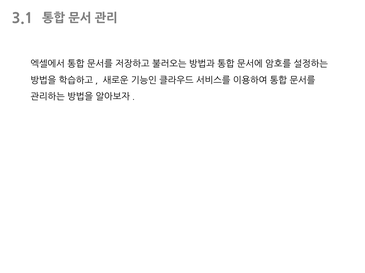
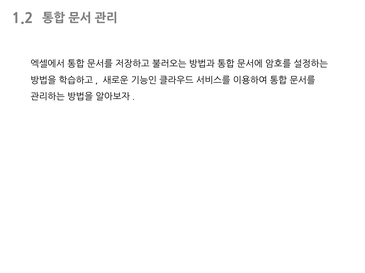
3.1: 3.1 -> 1.2
